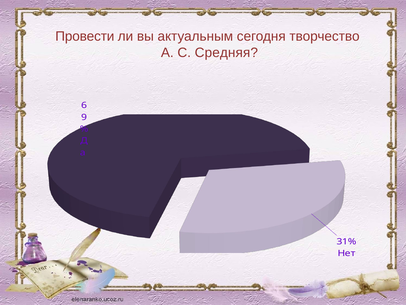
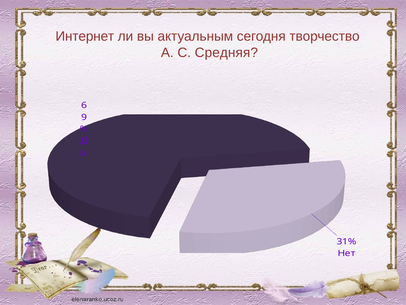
Провести: Провести -> Интернет
